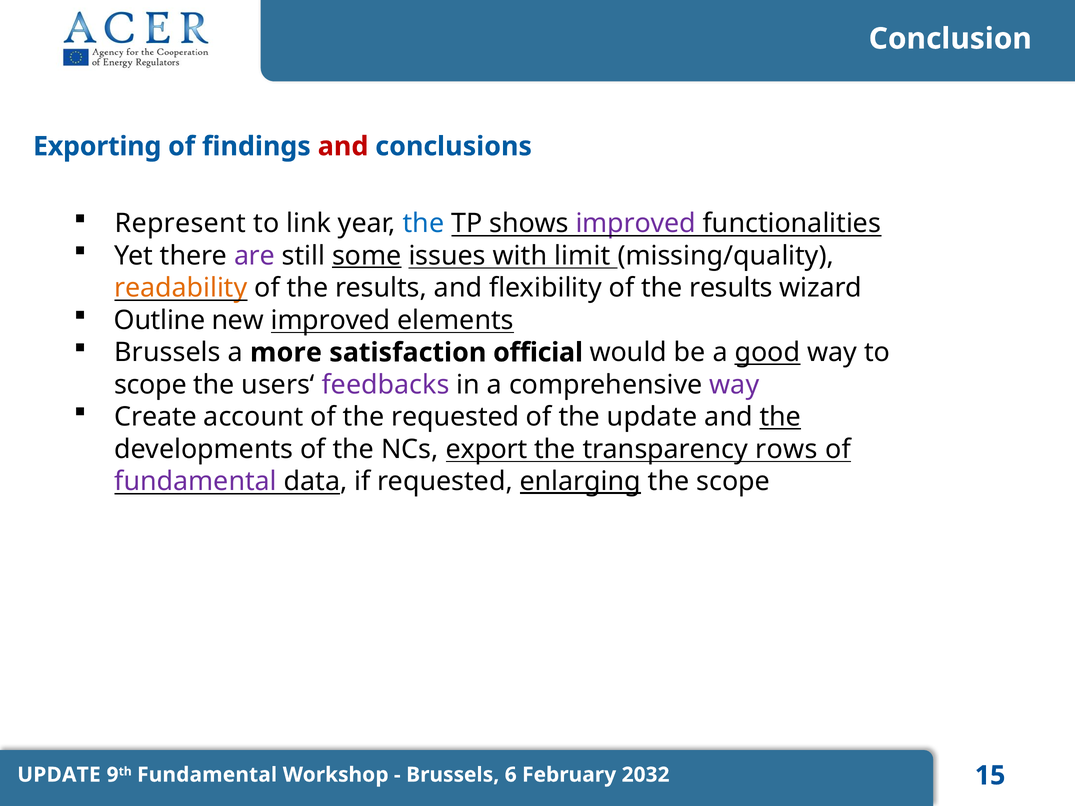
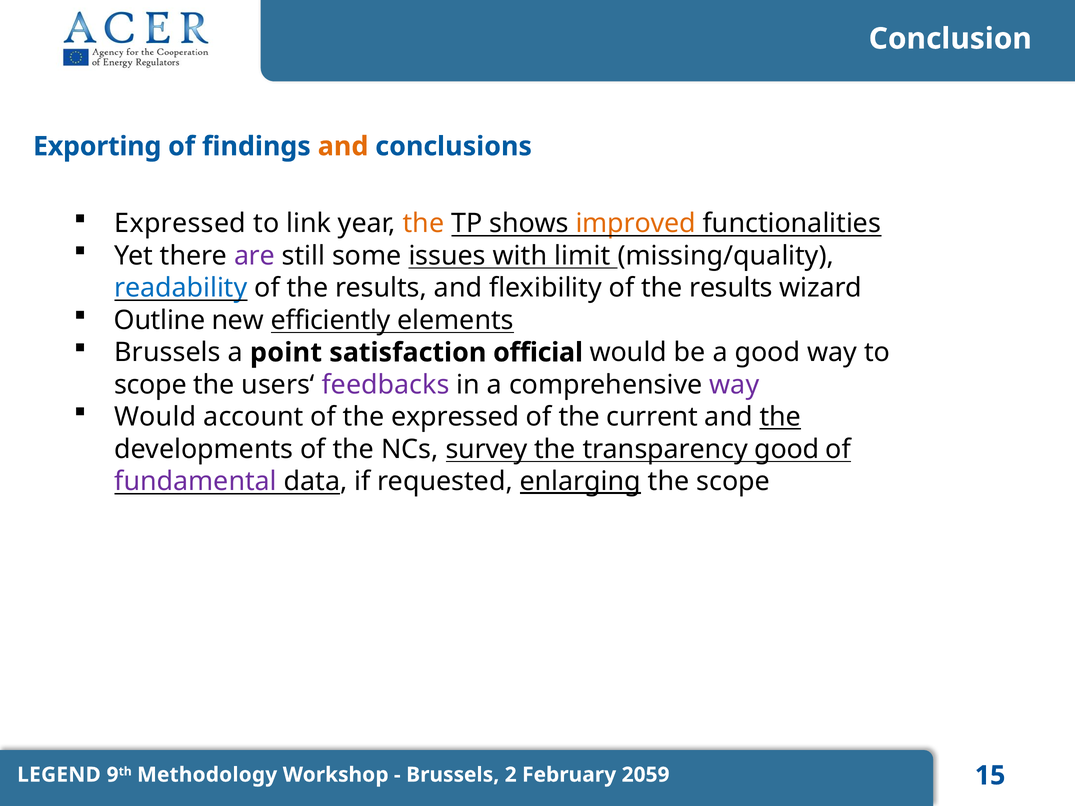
and at (343, 146) colour: red -> orange
Represent at (180, 224): Represent -> Expressed
the at (424, 224) colour: blue -> orange
improved at (636, 224) colour: purple -> orange
some underline: present -> none
readability colour: orange -> blue
new improved: improved -> efficiently
more: more -> point
good at (767, 353) underline: present -> none
Create at (156, 417): Create -> Would
the requested: requested -> expressed
the update: update -> current
export: export -> survey
transparency rows: rows -> good
UPDATE at (59, 775): UPDATE -> LEGEND
9th Fundamental: Fundamental -> Methodology
6: 6 -> 2
2032: 2032 -> 2059
